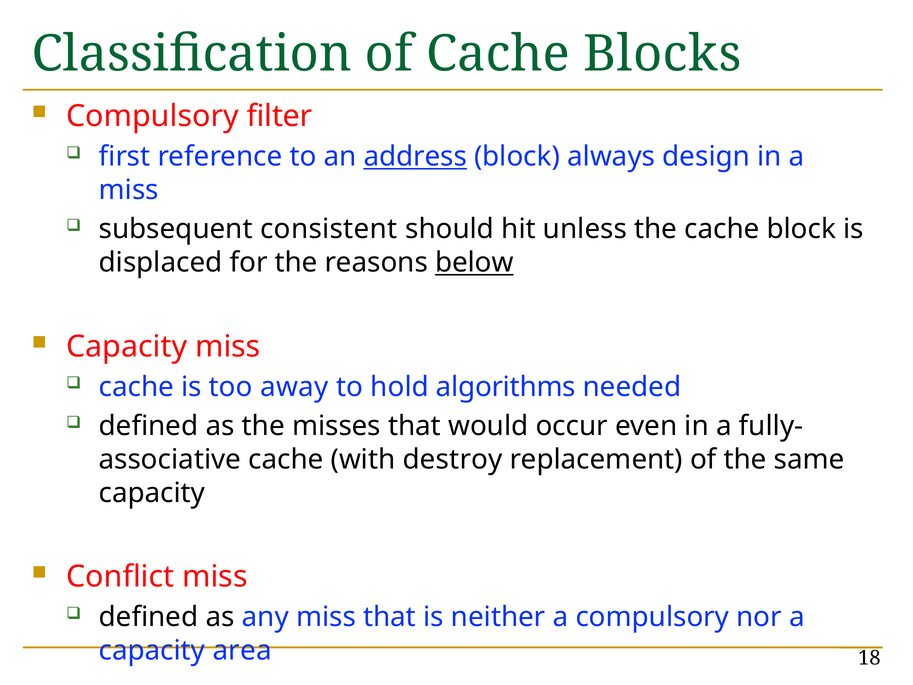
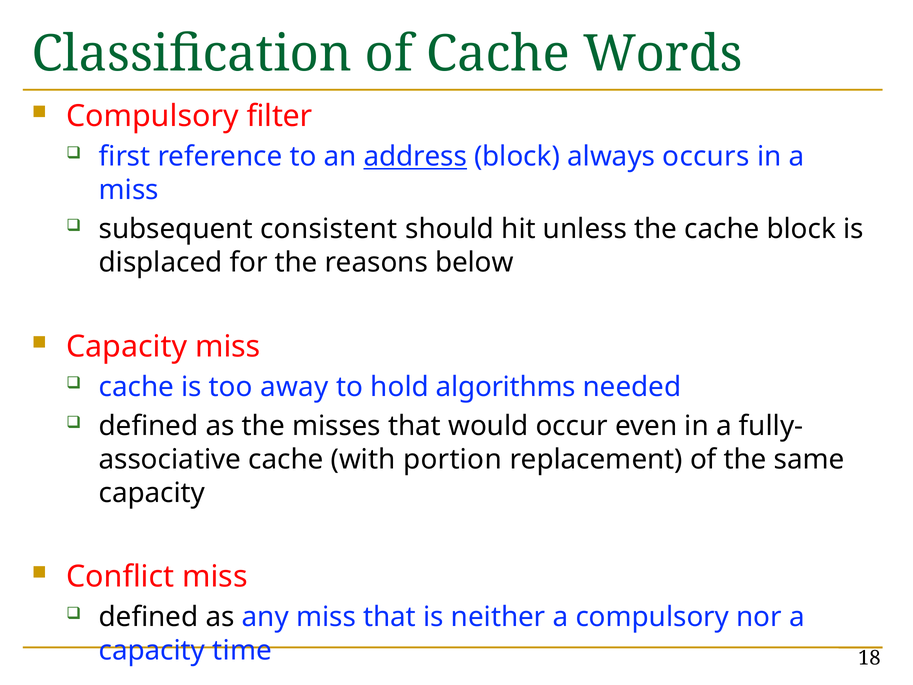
Blocks: Blocks -> Words
design: design -> occurs
below underline: present -> none
destroy: destroy -> portion
area: area -> time
